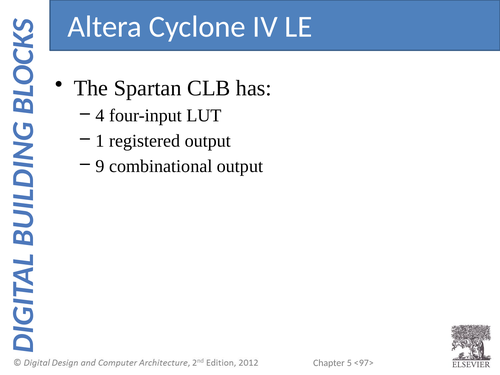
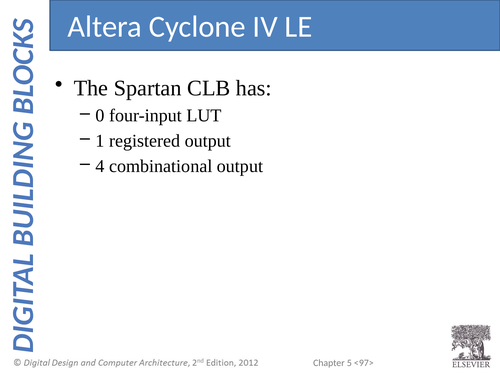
4: 4 -> 0
9: 9 -> 4
